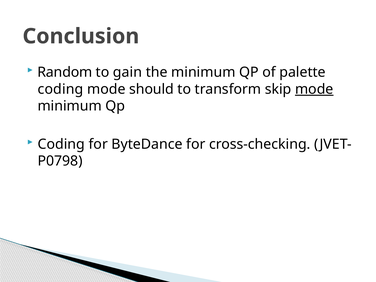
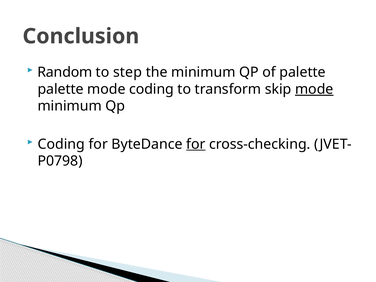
gain: gain -> step
coding at (60, 89): coding -> palette
mode should: should -> coding
for at (196, 144) underline: none -> present
